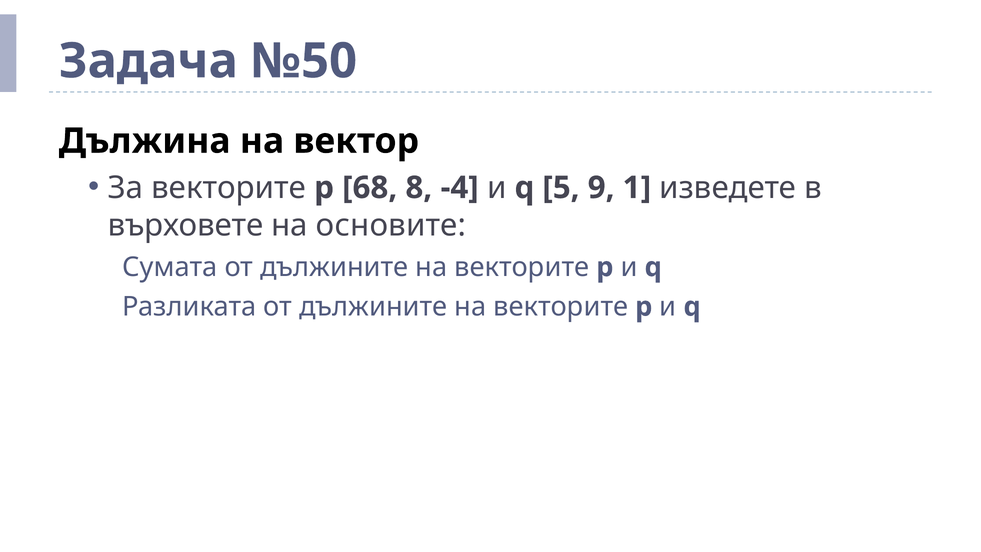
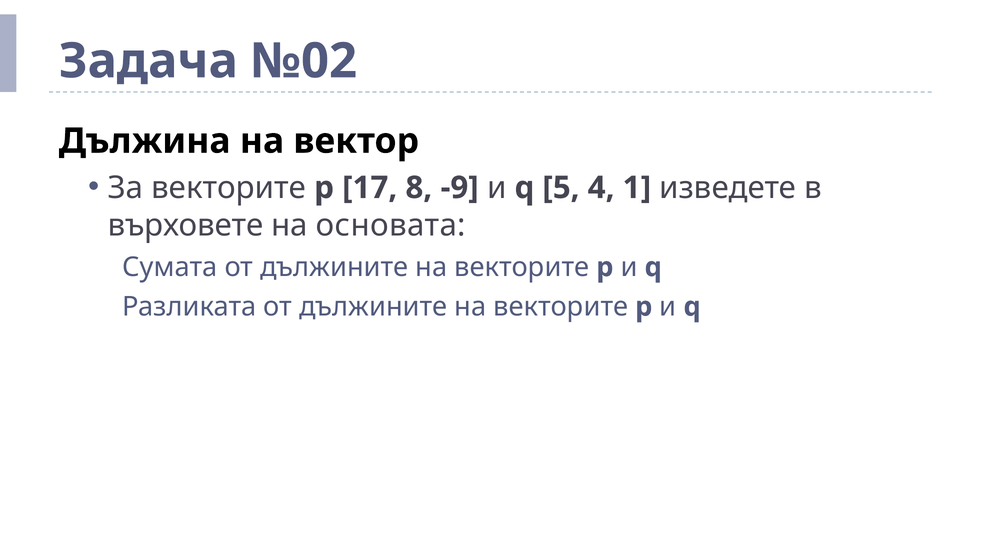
№50: №50 -> №02
68: 68 -> 17
-4: -4 -> -9
9: 9 -> 4
основите: основите -> основата
